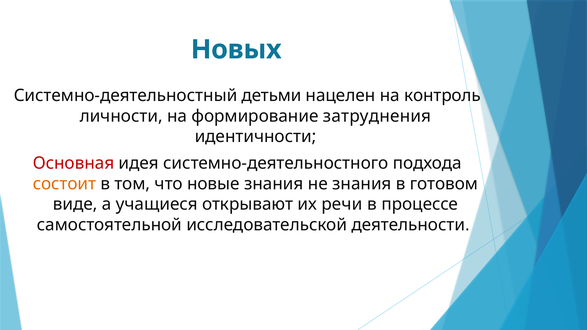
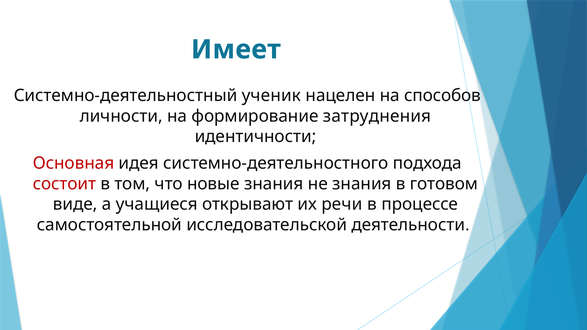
Новых: Новых -> Имеет
детьми: детьми -> ученик
контроль: контроль -> способов
состоит colour: orange -> red
